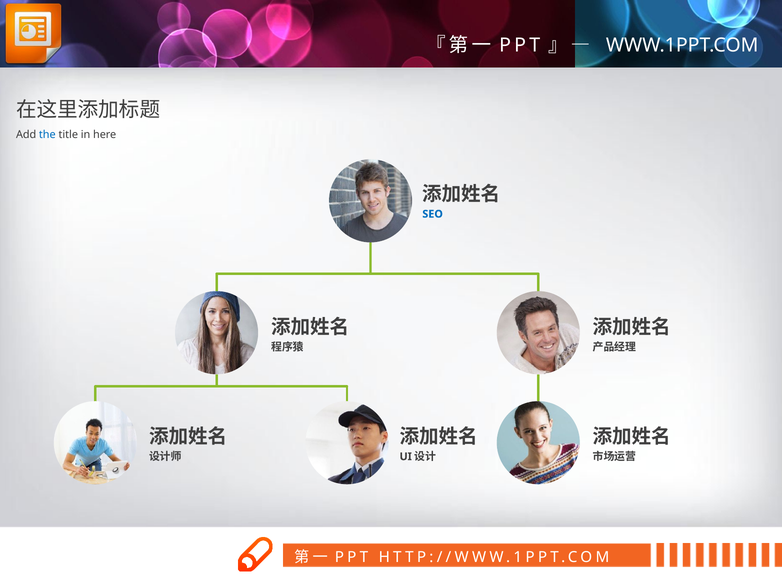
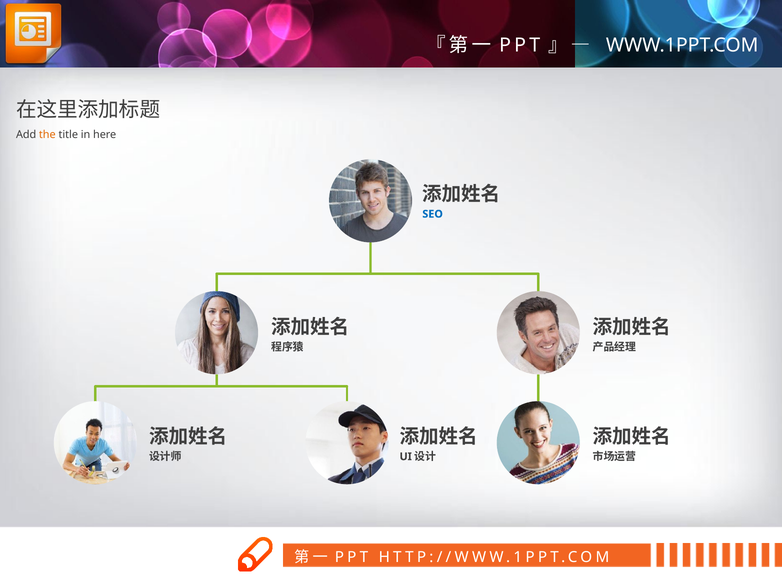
the colour: blue -> orange
